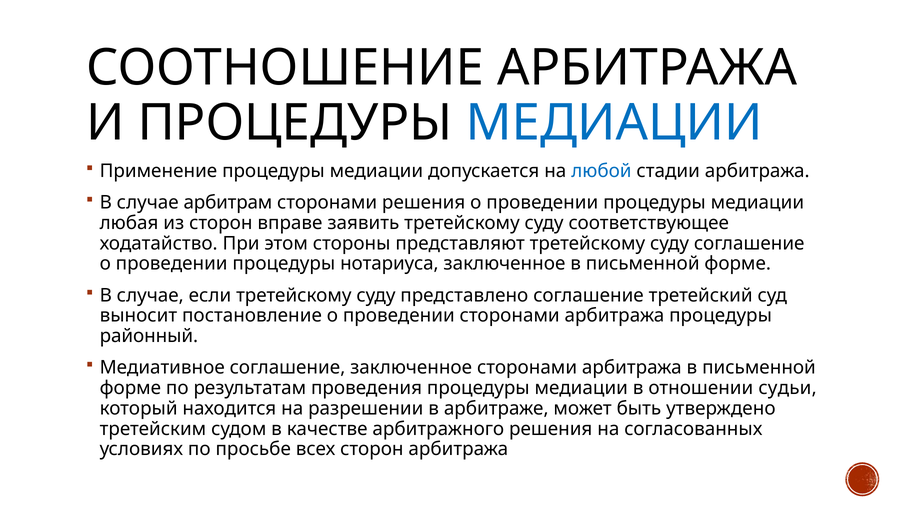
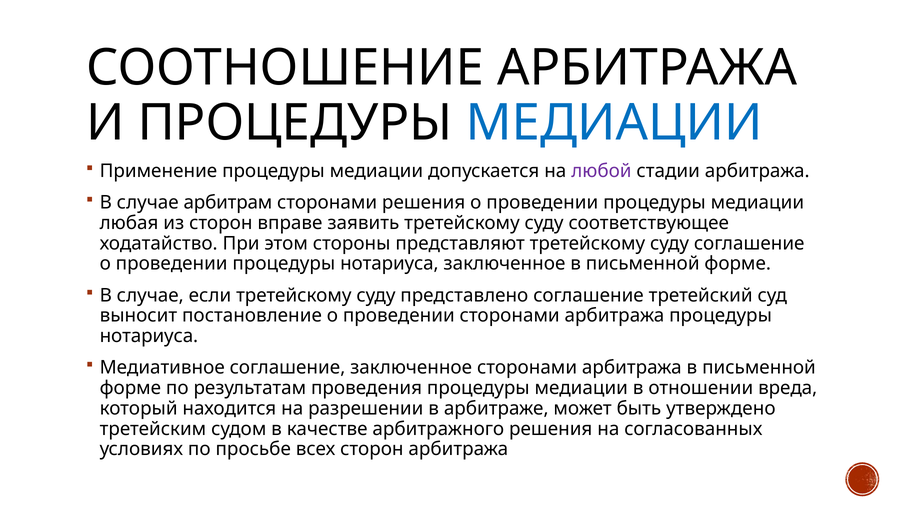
любой colour: blue -> purple
районный at (149, 336): районный -> нотариуса
судьи: судьи -> вреда
